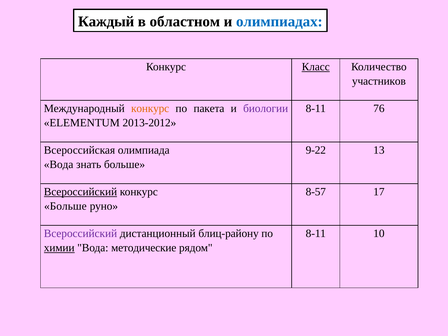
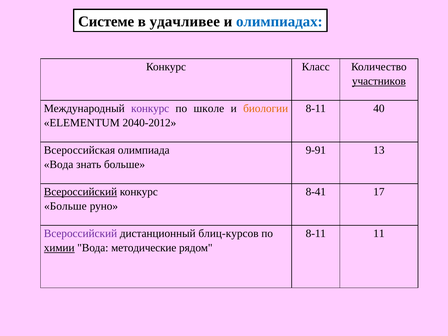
Каждый: Каждый -> Системе
областном: областном -> удачливее
Класс underline: present -> none
участников underline: none -> present
конкурс at (150, 108) colour: orange -> purple
пакета: пакета -> школе
биологии colour: purple -> orange
76: 76 -> 40
2013-2012: 2013-2012 -> 2040-2012
9-22: 9-22 -> 9-91
8-57: 8-57 -> 8-41
блиц-району: блиц-району -> блиц-курсов
10: 10 -> 11
